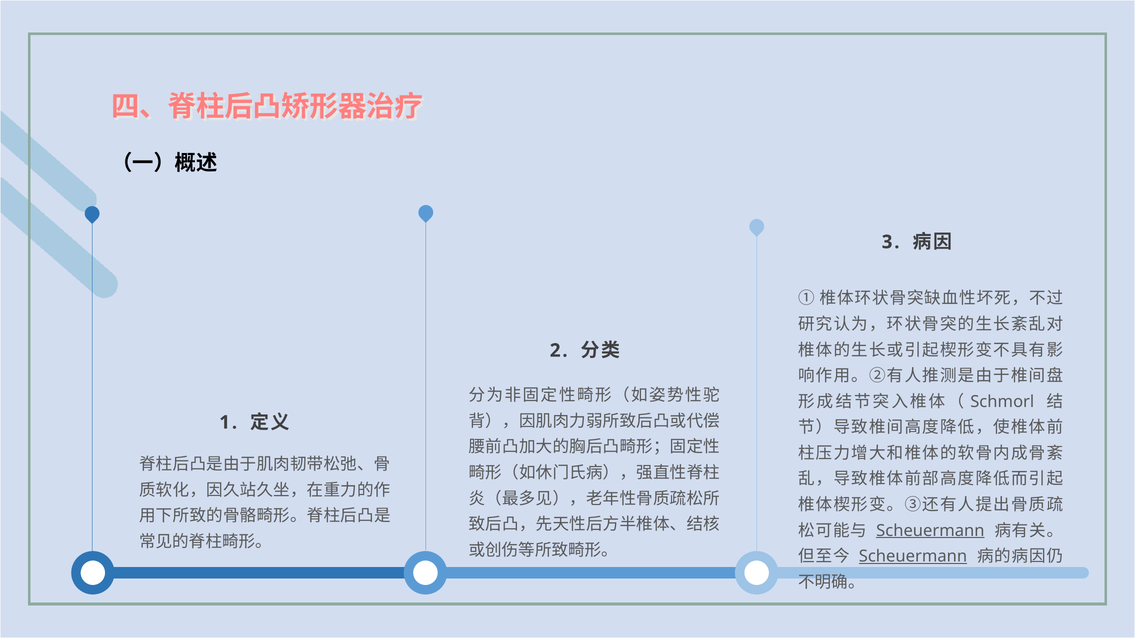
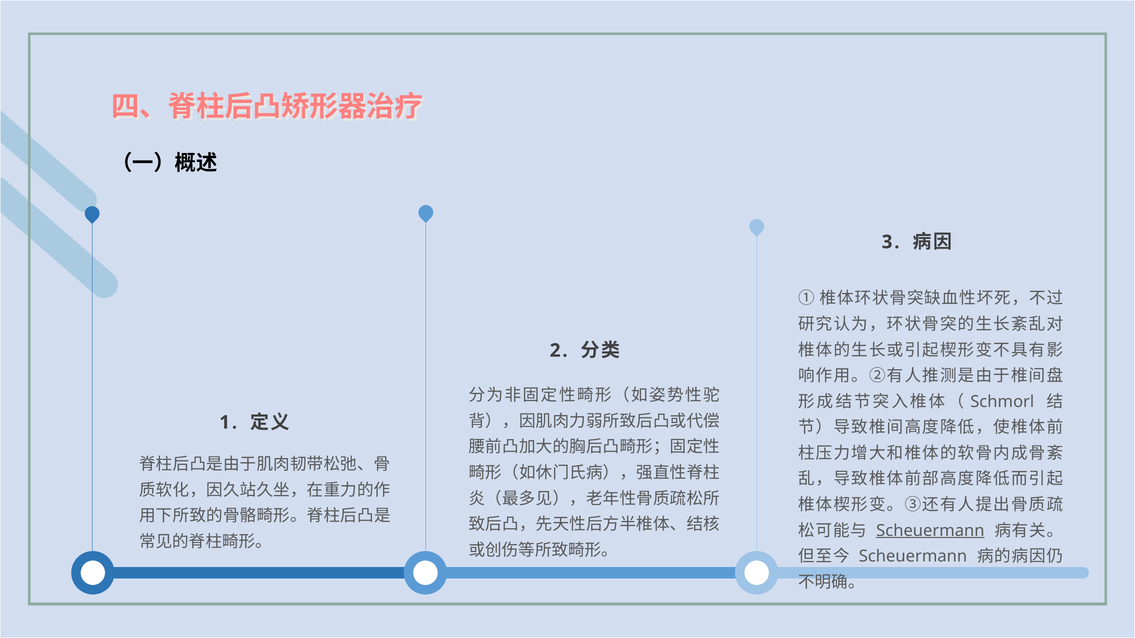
Scheuermann at (913, 557) underline: present -> none
